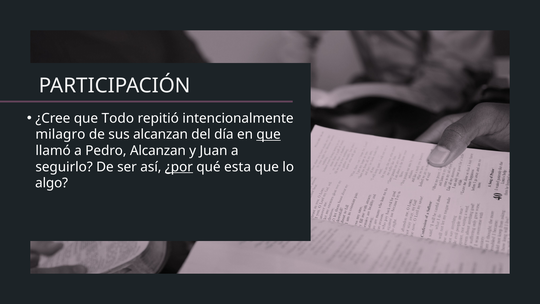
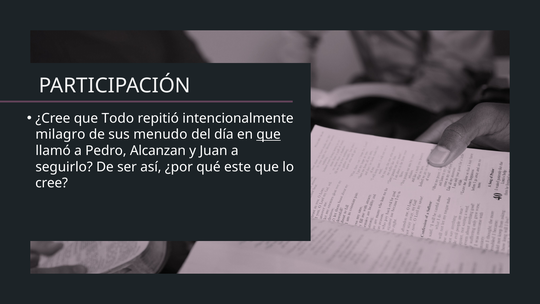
sus alcanzan: alcanzan -> menudo
¿por underline: present -> none
esta: esta -> este
algo: algo -> cree
